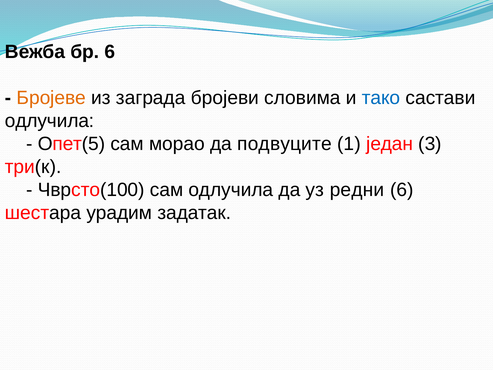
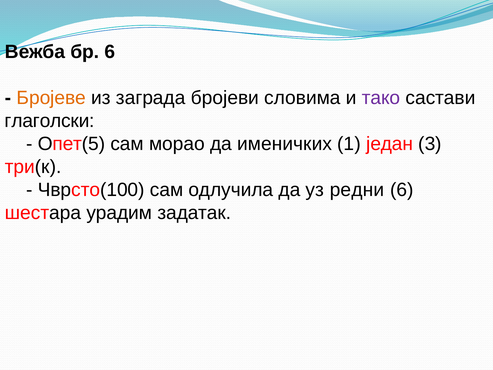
тако colour: blue -> purple
одлучила at (50, 121): одлучила -> глаголски
подвуците: подвуците -> именичких
